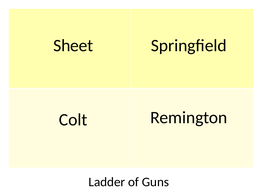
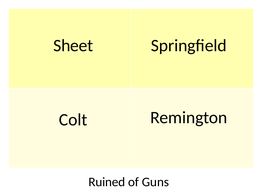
Ladder: Ladder -> Ruined
